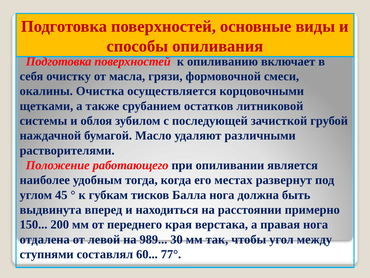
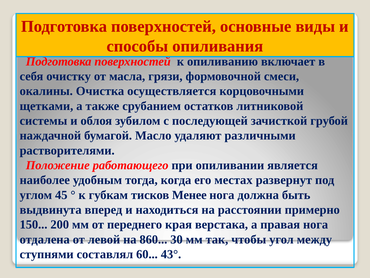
Балла: Балла -> Менее
989: 989 -> 860
77°: 77° -> 43°
